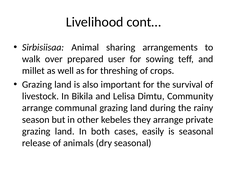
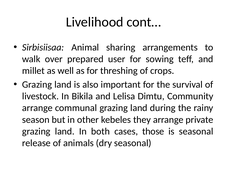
easily: easily -> those
